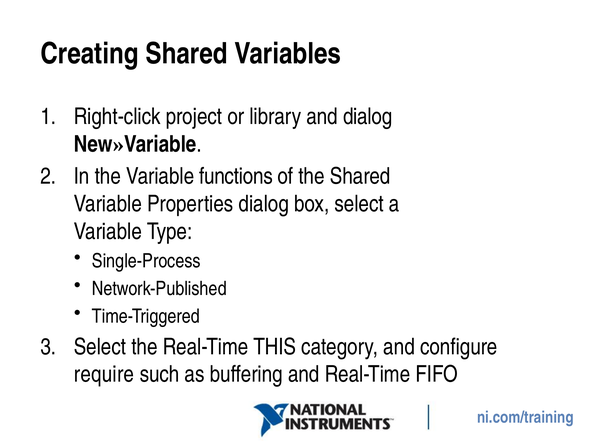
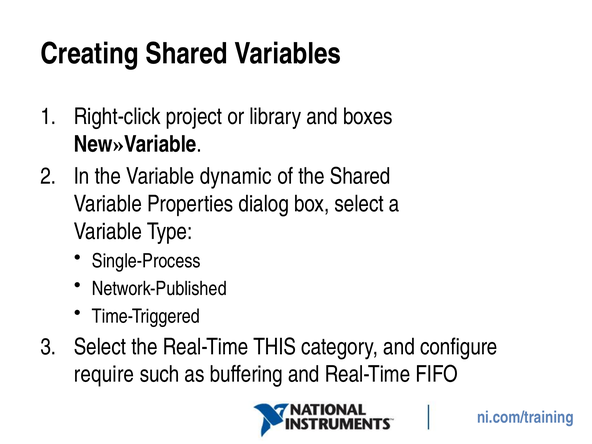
and dialog: dialog -> boxes
functions: functions -> dynamic
